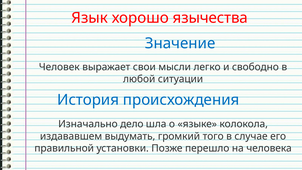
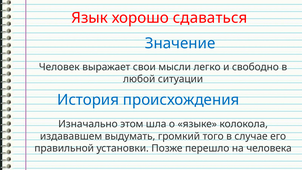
язычества: язычества -> сдаваться
дело: дело -> этом
